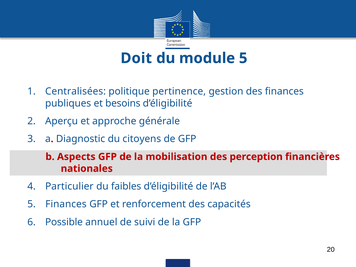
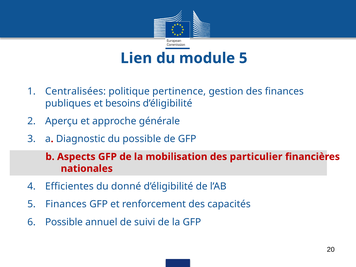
Doit: Doit -> Lien
du citoyens: citoyens -> possible
perception: perception -> particulier
Particulier: Particulier -> Efficientes
faibles: faibles -> donné
